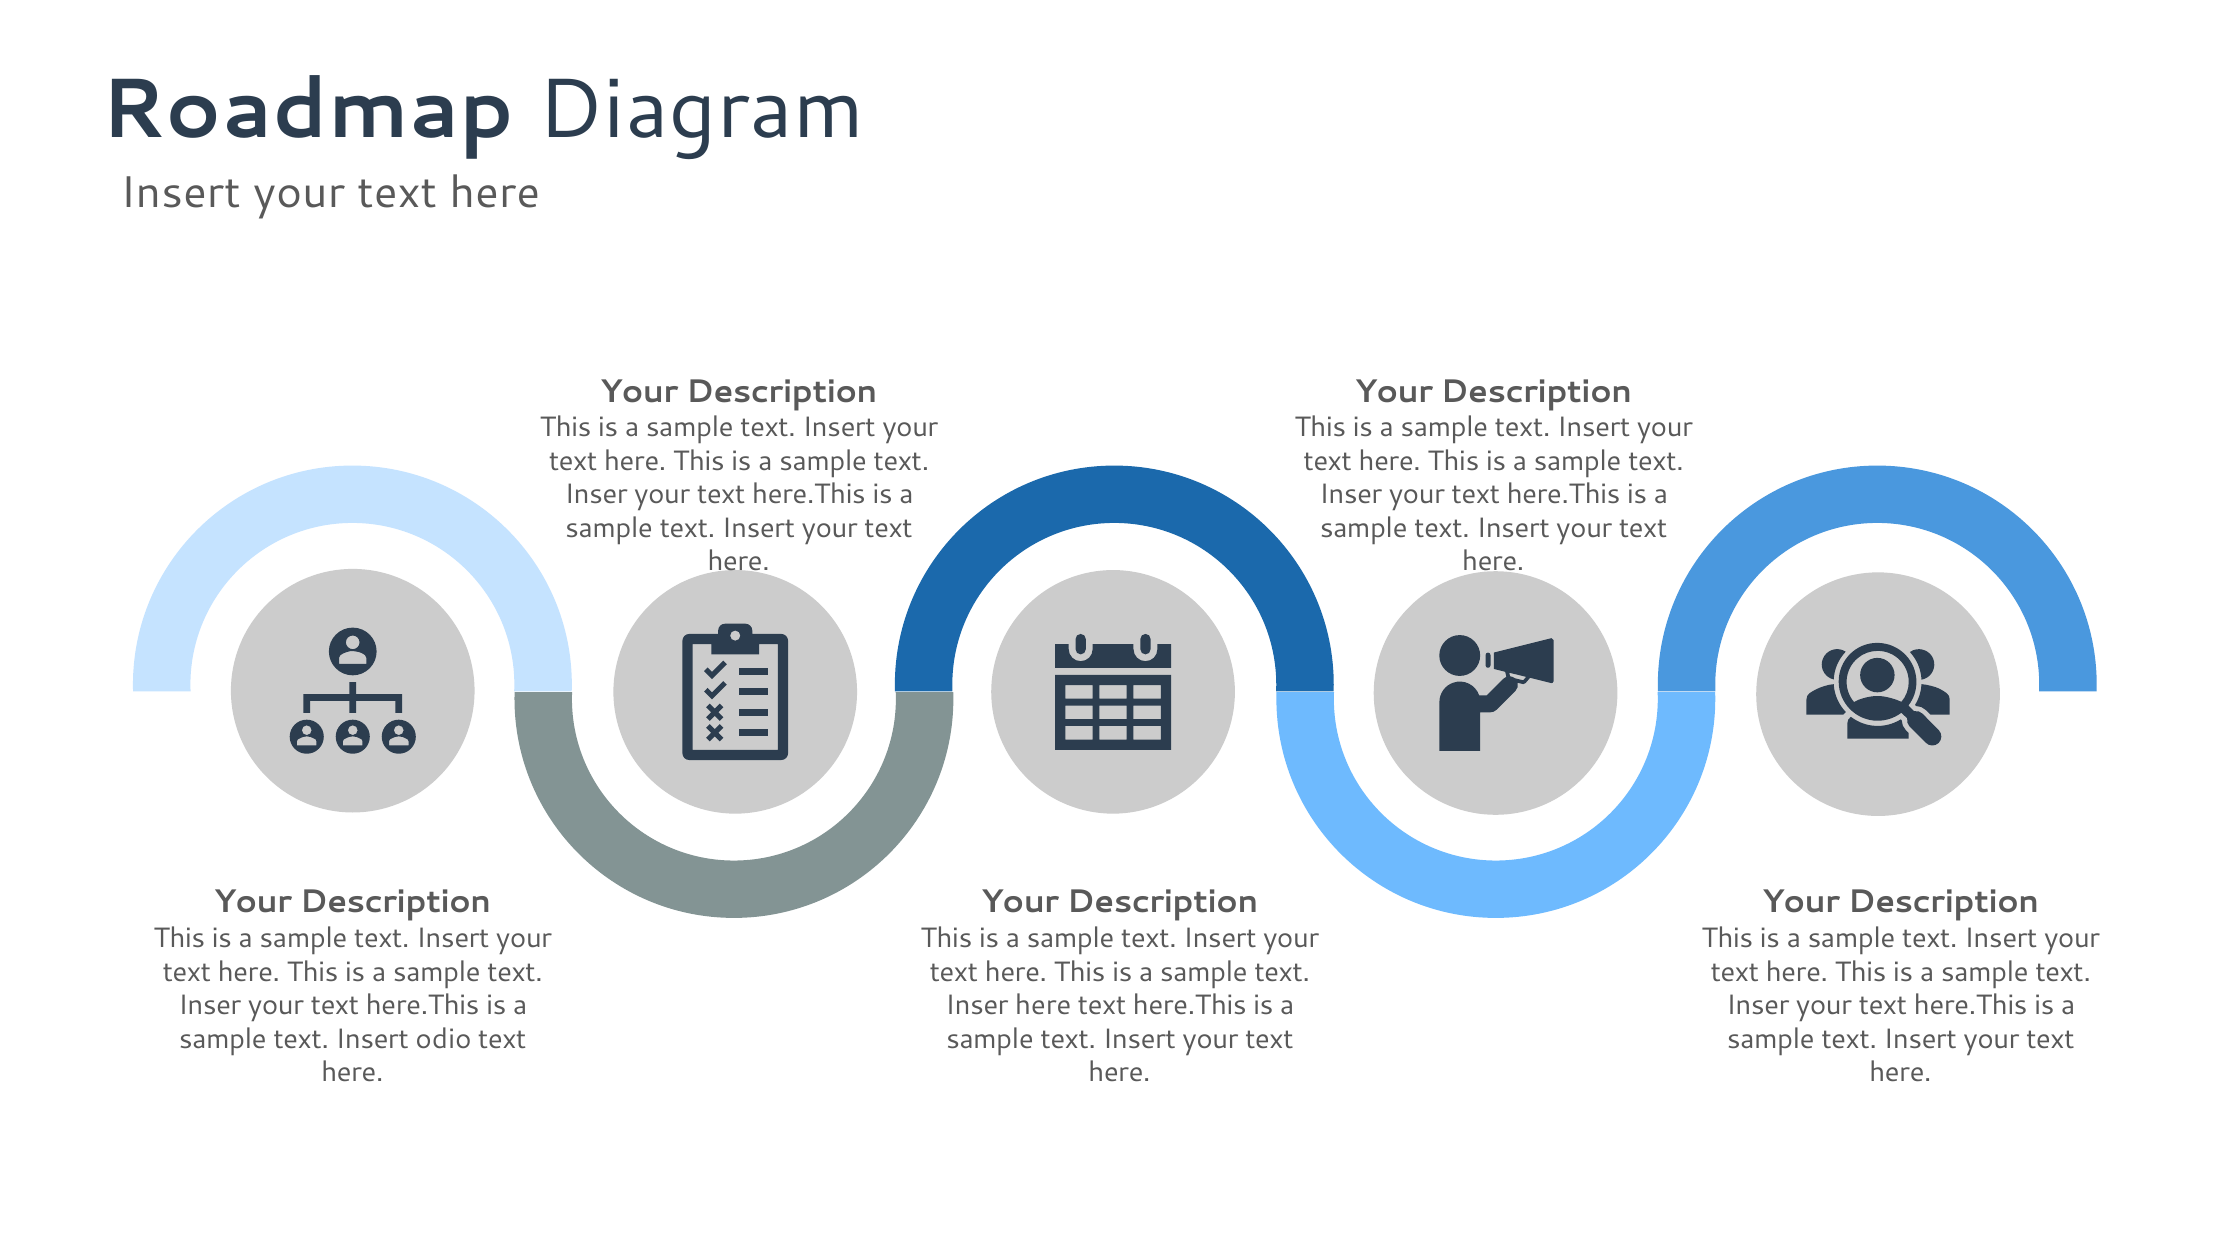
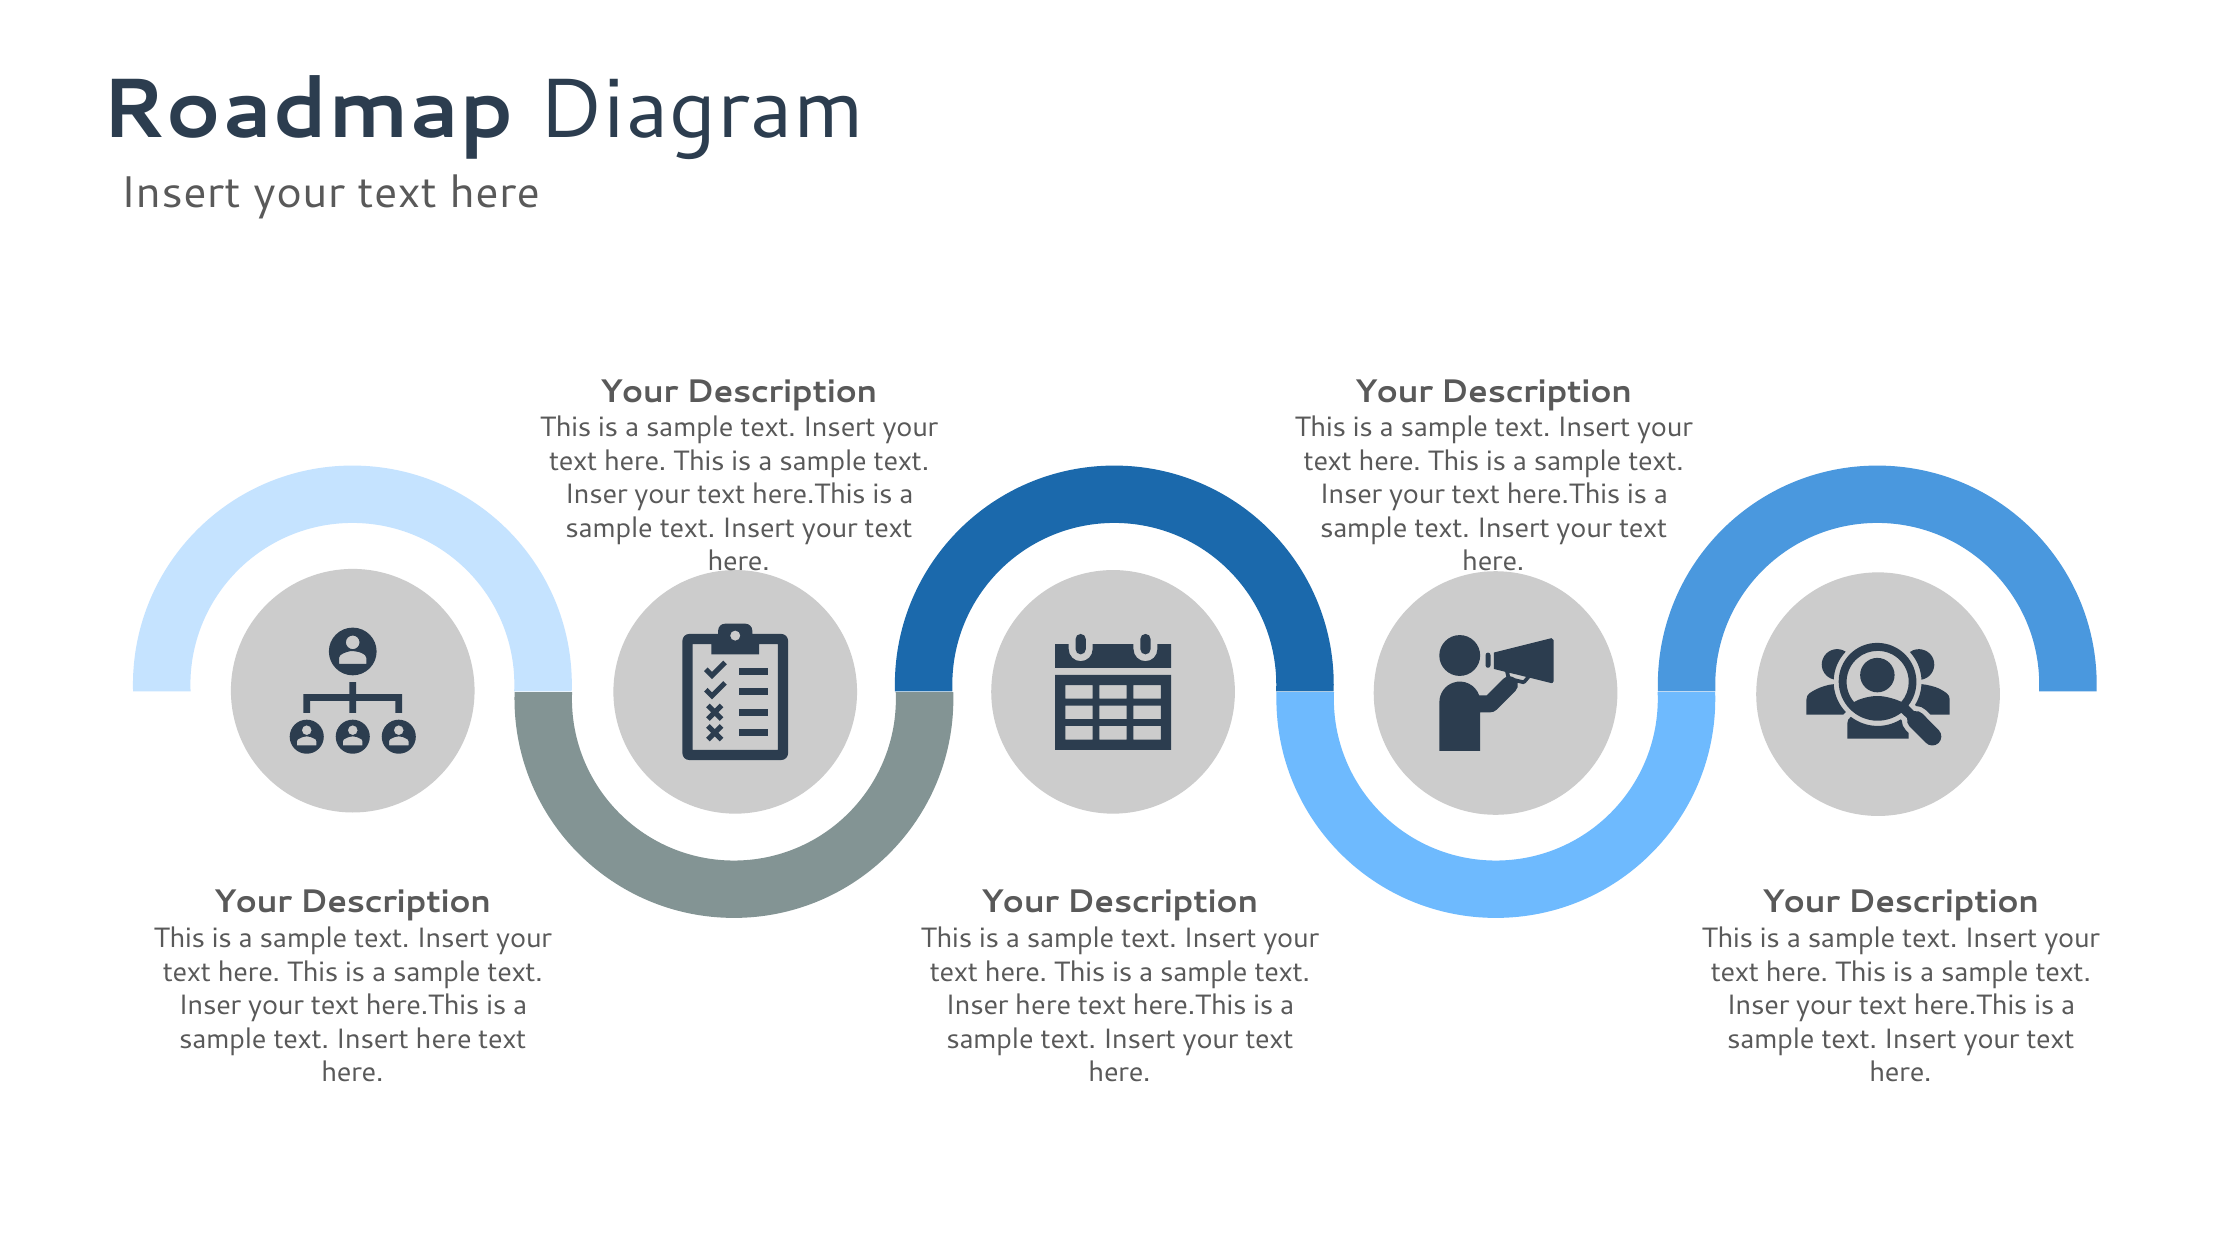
Insert odio: odio -> here
